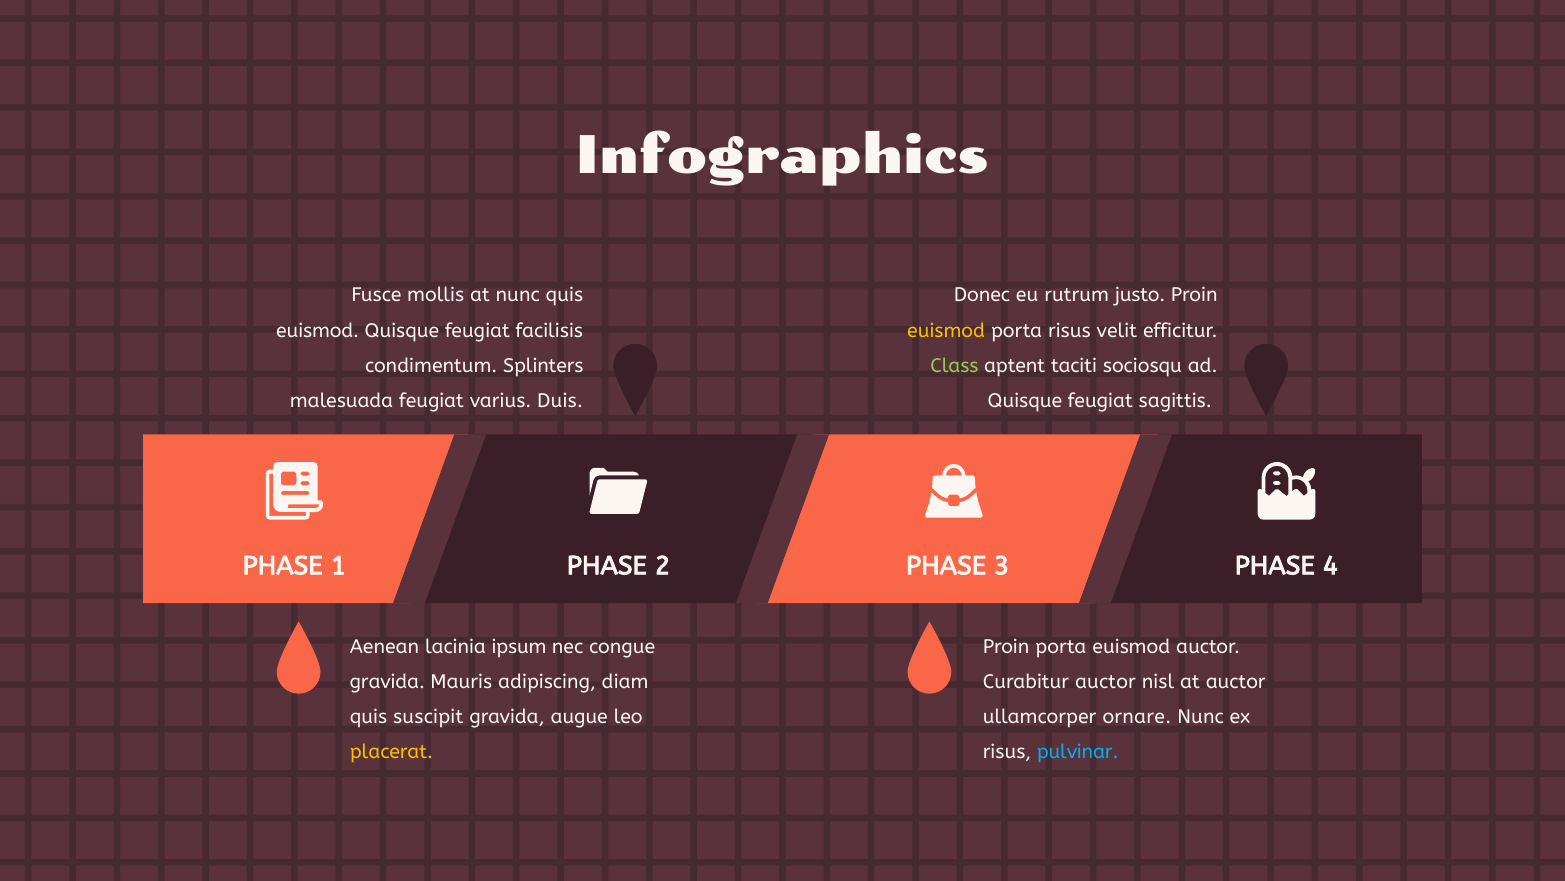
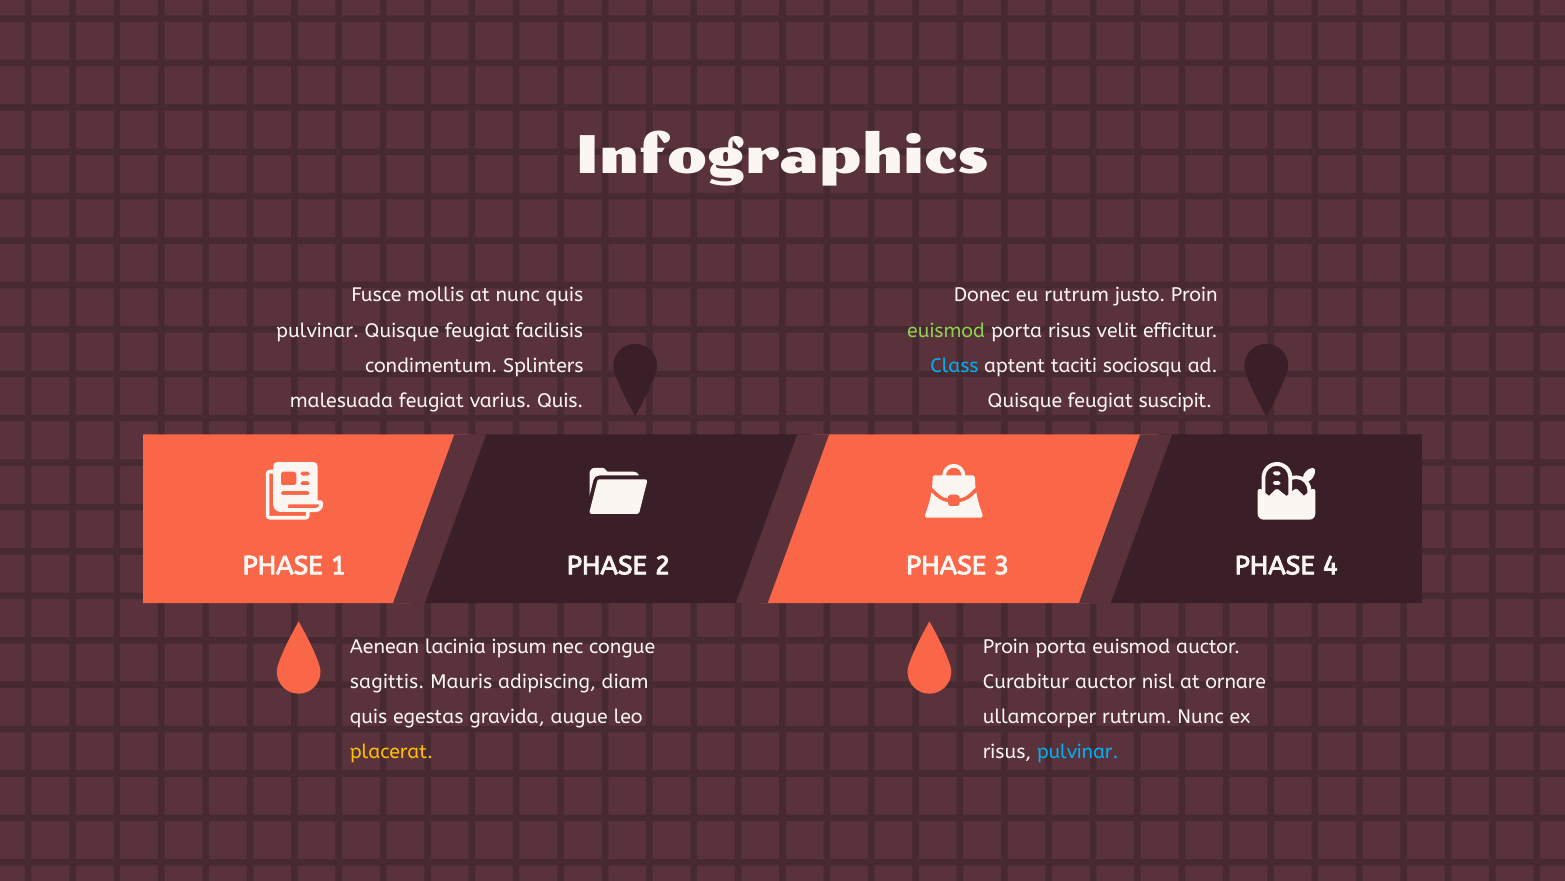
euismod at (318, 331): euismod -> pulvinar
euismod at (946, 331) colour: yellow -> light green
Class colour: light green -> light blue
varius Duis: Duis -> Quis
sagittis: sagittis -> suscipit
gravida at (387, 681): gravida -> sagittis
at auctor: auctor -> ornare
suscipit: suscipit -> egestas
ullamcorper ornare: ornare -> rutrum
